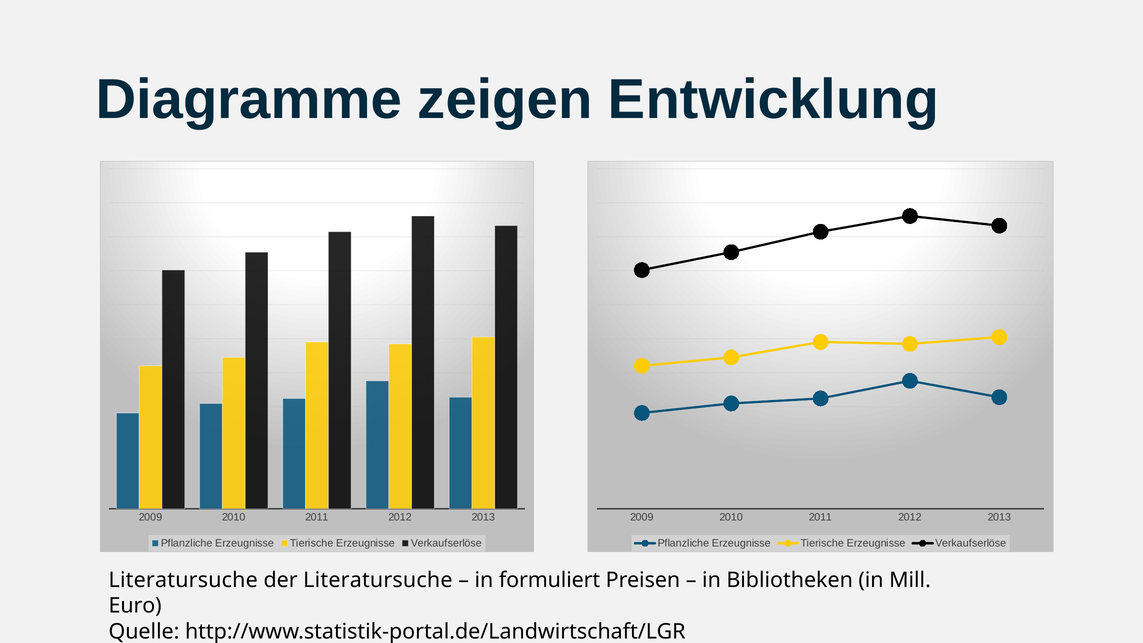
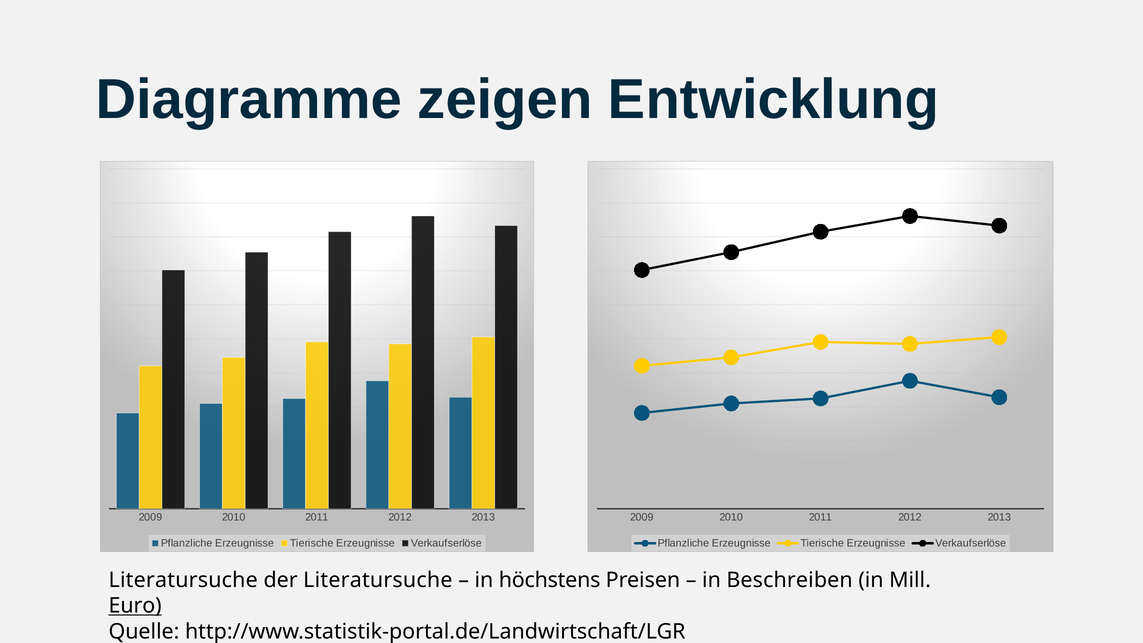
formuliert: formuliert -> höchstens
Bibliotheken: Bibliotheken -> Beschreiben
Euro underline: none -> present
